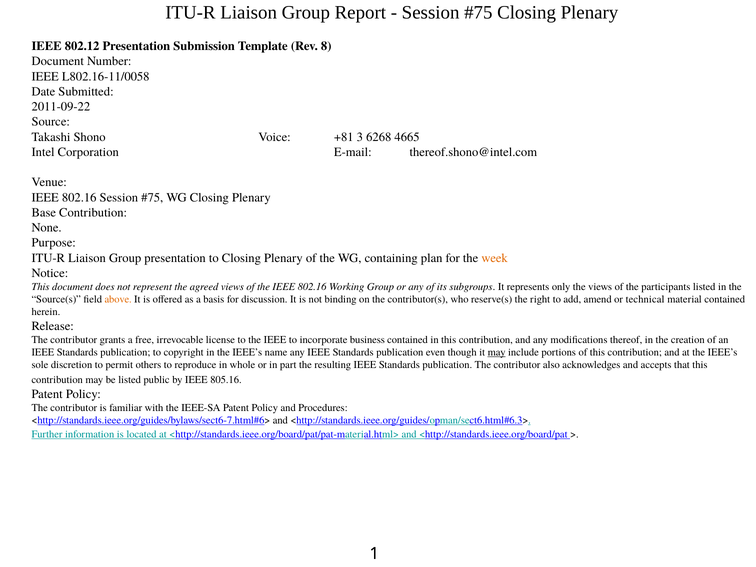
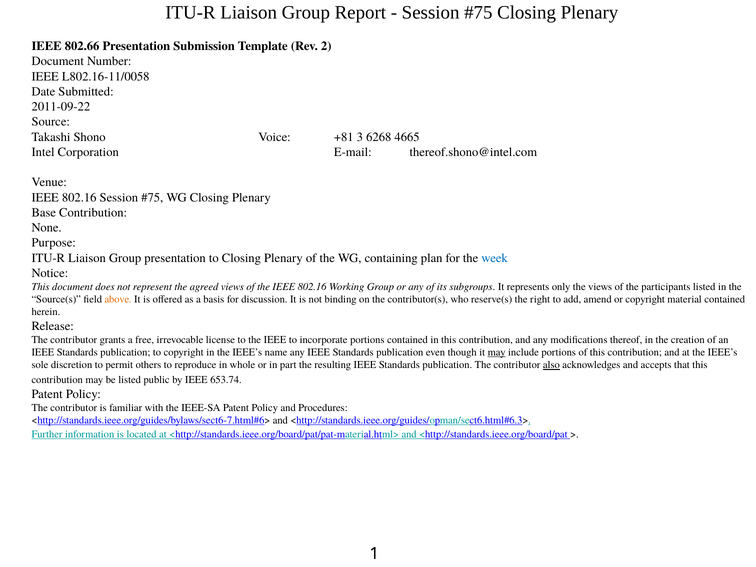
802.12: 802.12 -> 802.66
8: 8 -> 2
week colour: orange -> blue
or technical: technical -> copyright
incorporate business: business -> portions
also underline: none -> present
805.16: 805.16 -> 653.74
